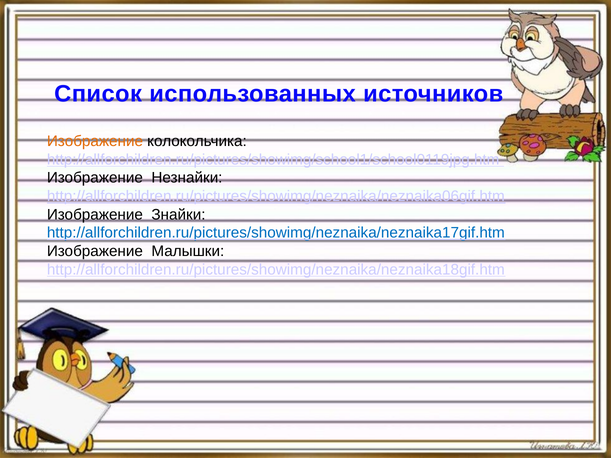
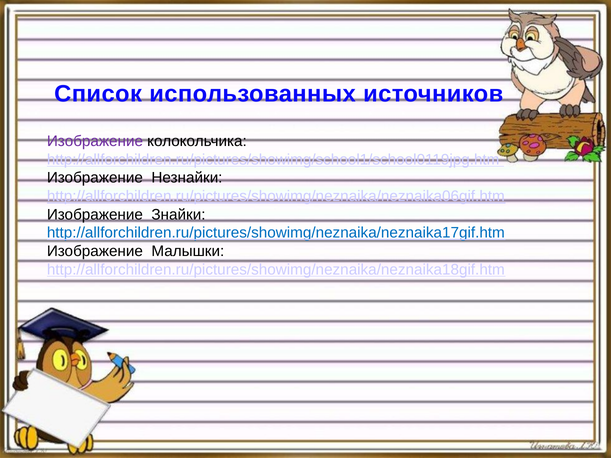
Изображение at (95, 141) colour: orange -> purple
